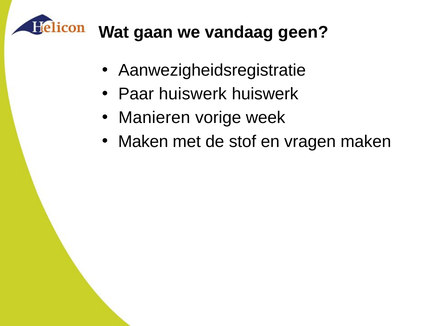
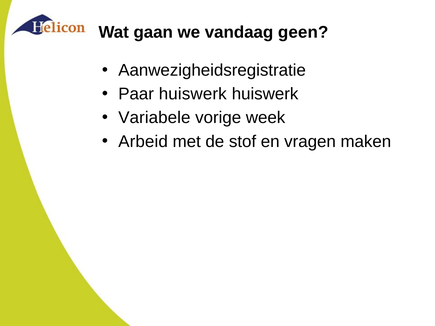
Manieren: Manieren -> Variabele
Maken at (143, 142): Maken -> Arbeid
